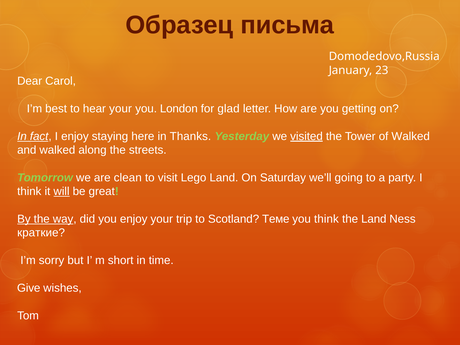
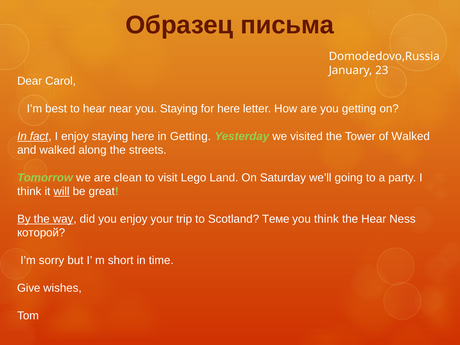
hear your: your -> near
you London: London -> Staying
for glad: glad -> here
in Thanks: Thanks -> Getting
visited underline: present -> none
the Land: Land -> Hear
краткие: краткие -> которой
